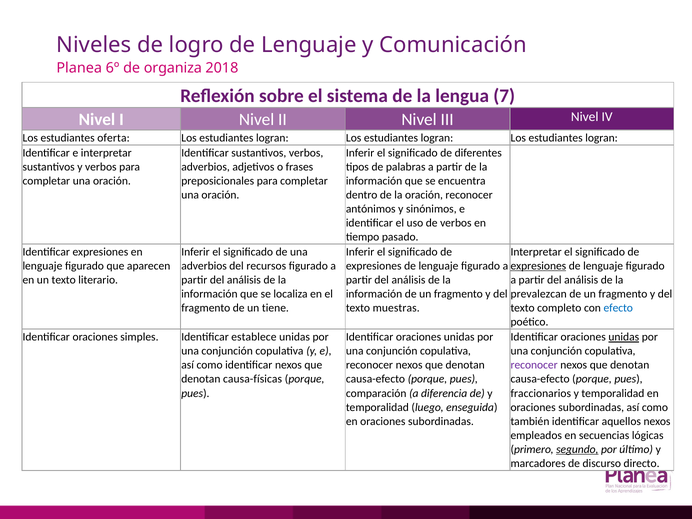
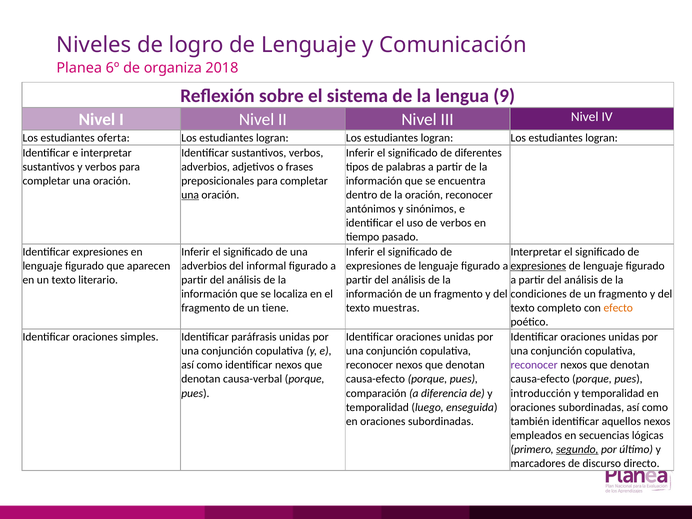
7: 7 -> 9
una at (190, 195) underline: none -> present
recursos: recursos -> informal
prevalezcan: prevalezcan -> condiciones
efecto colour: blue -> orange
establece: establece -> paráfrasis
unidas at (624, 337) underline: present -> none
causa-físicas: causa-físicas -> causa-verbal
fraccionarios: fraccionarios -> introducción
